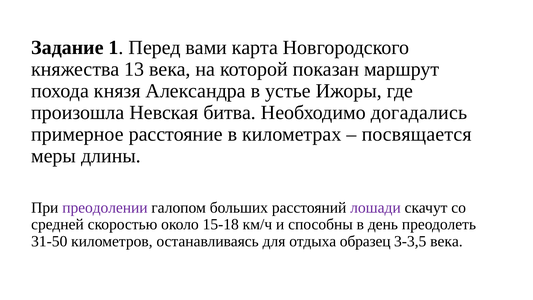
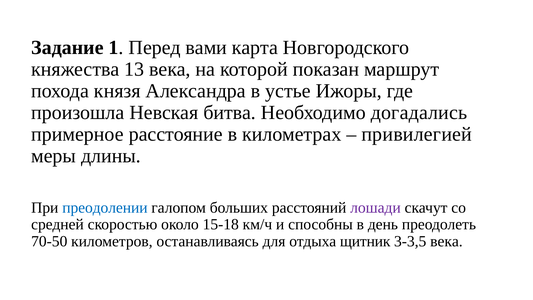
посвящается: посвящается -> привилегией
преодолении colour: purple -> blue
31-50: 31-50 -> 70-50
образец: образец -> щитник
